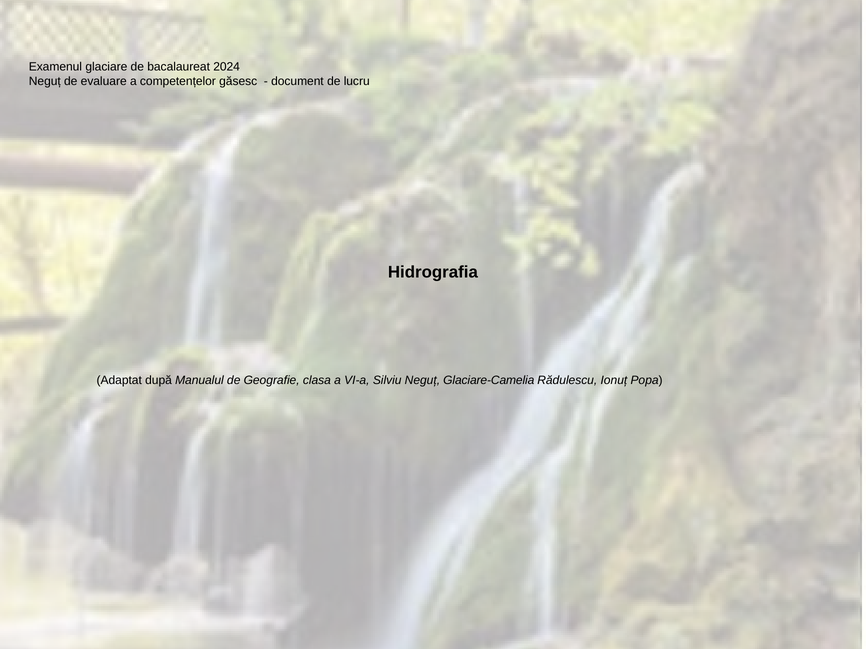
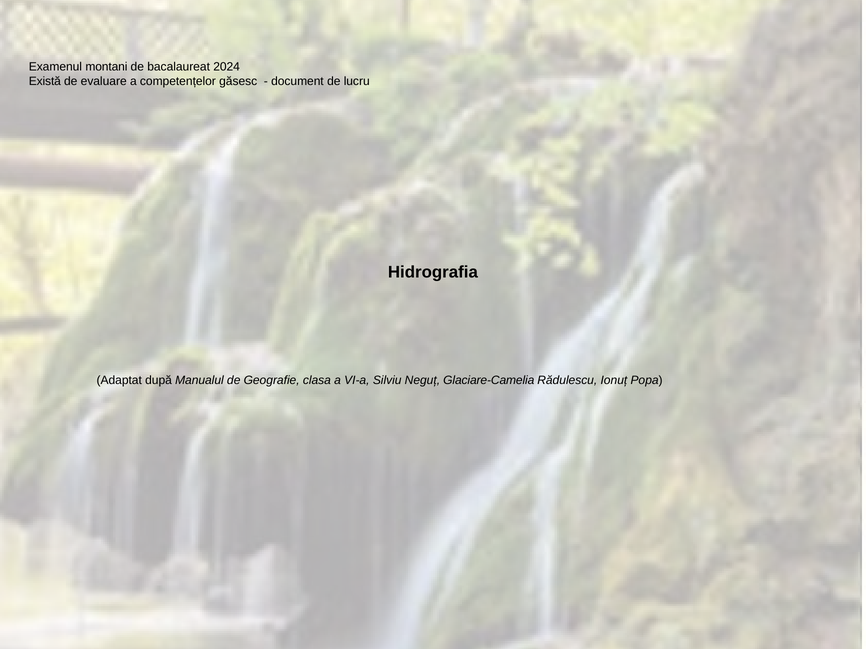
glaciare: glaciare -> montani
Neguț at (45, 81): Neguț -> Există
